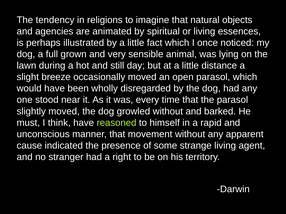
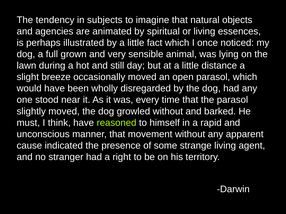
religions: religions -> subjects
